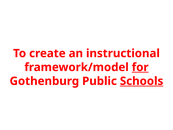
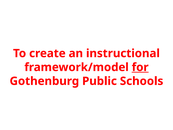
Schools underline: present -> none
